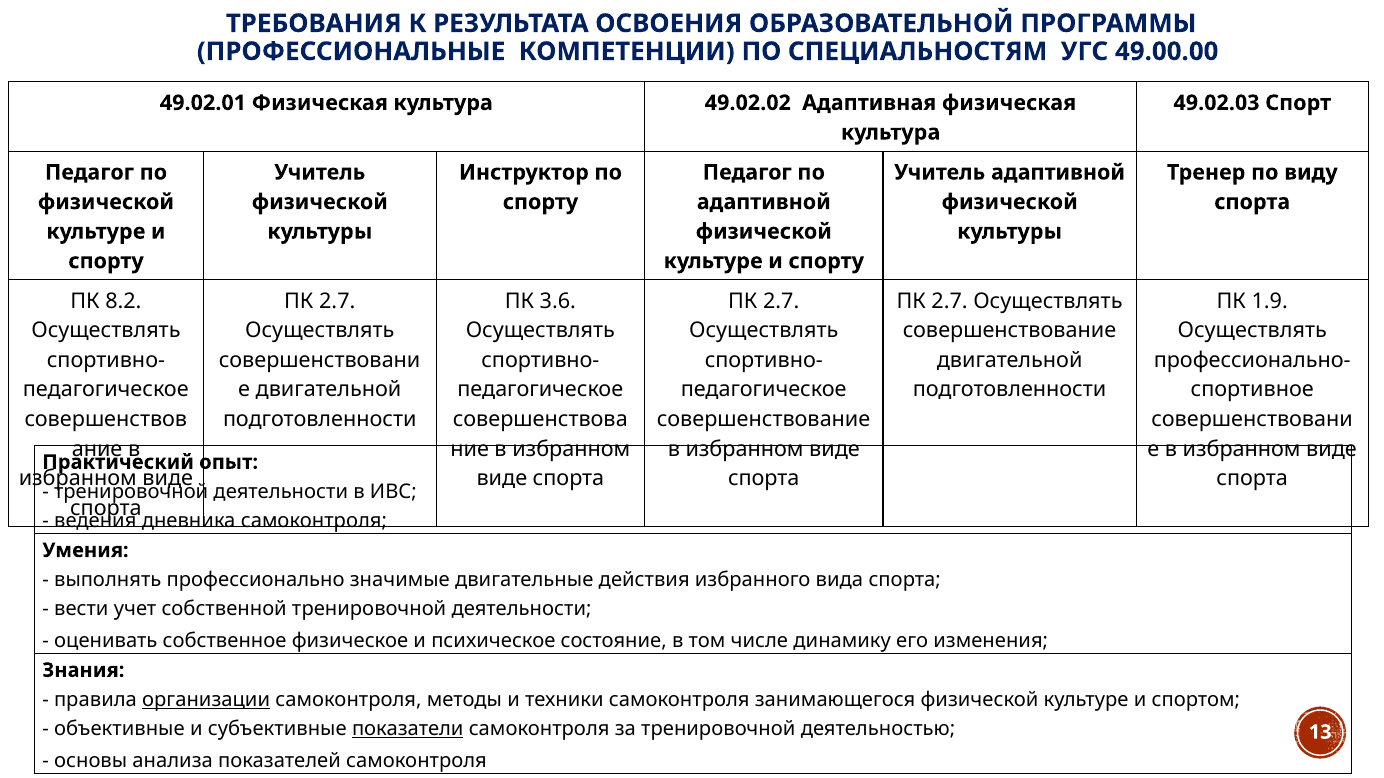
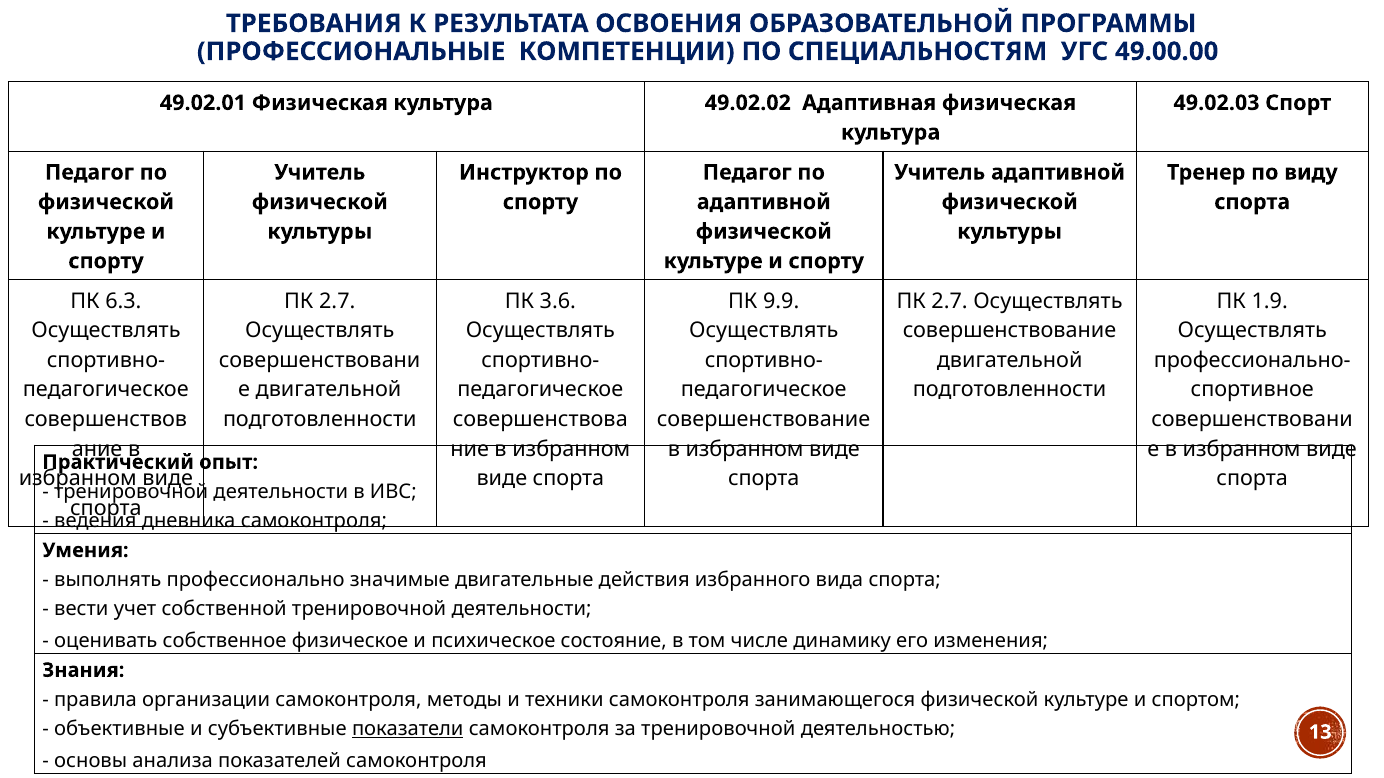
8.2: 8.2 -> 6.3
2.7 at (781, 301): 2.7 -> 9.9
организации underline: present -> none
